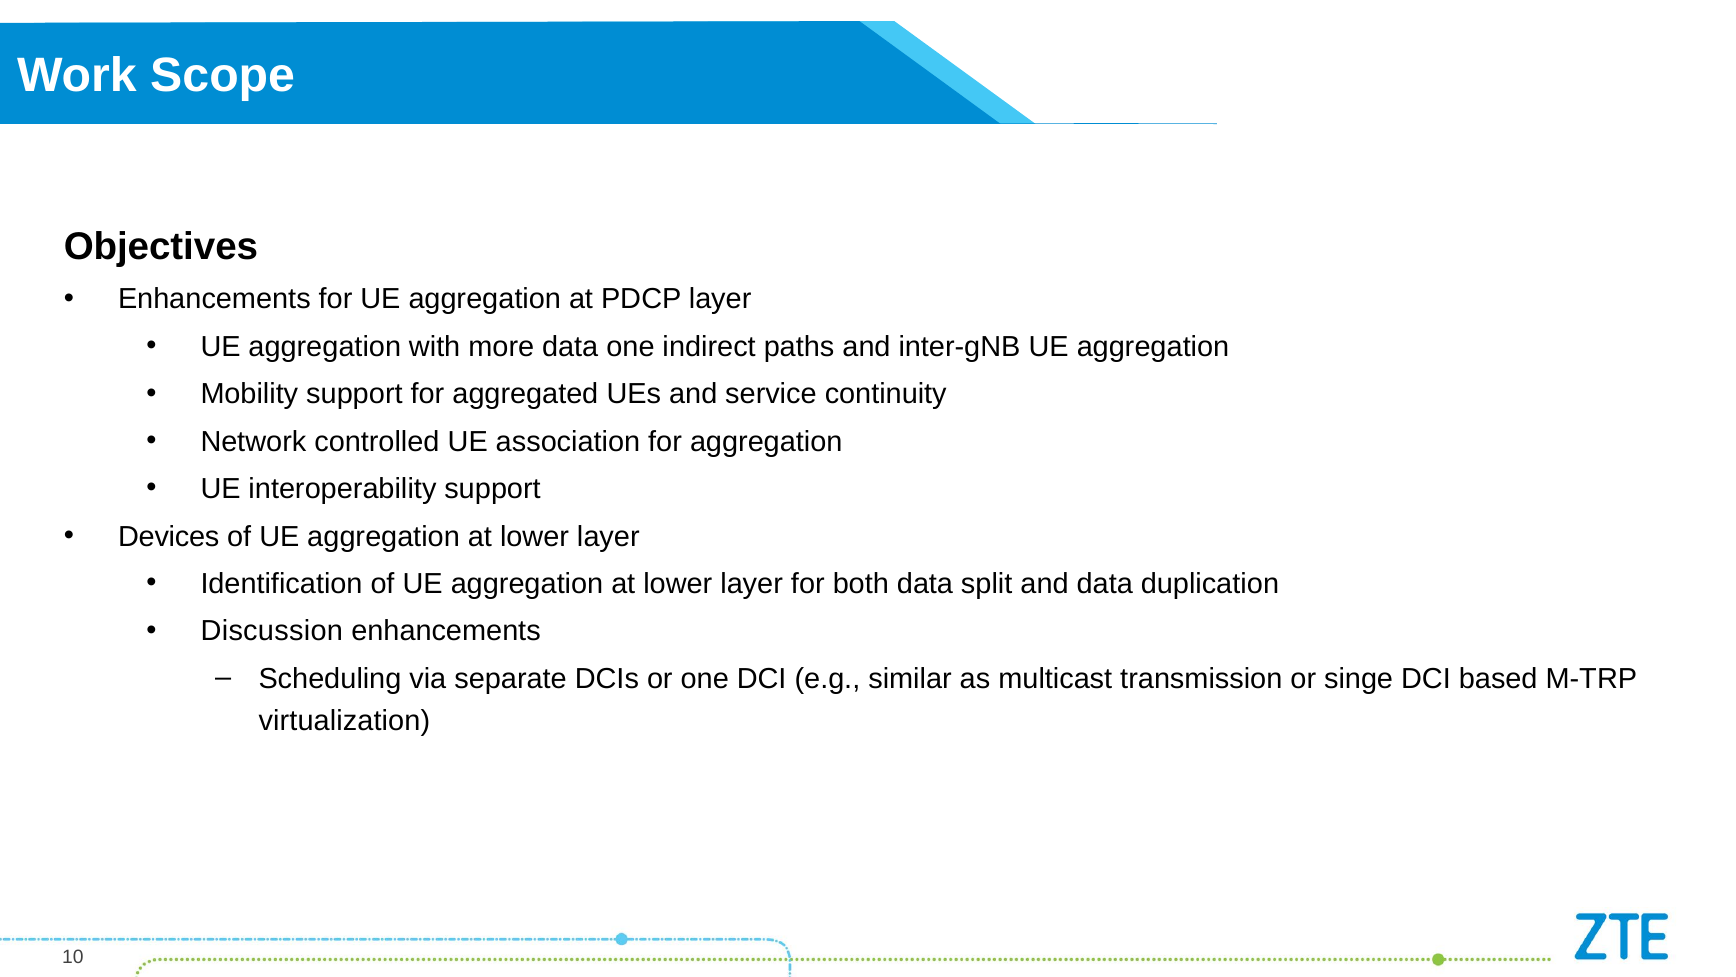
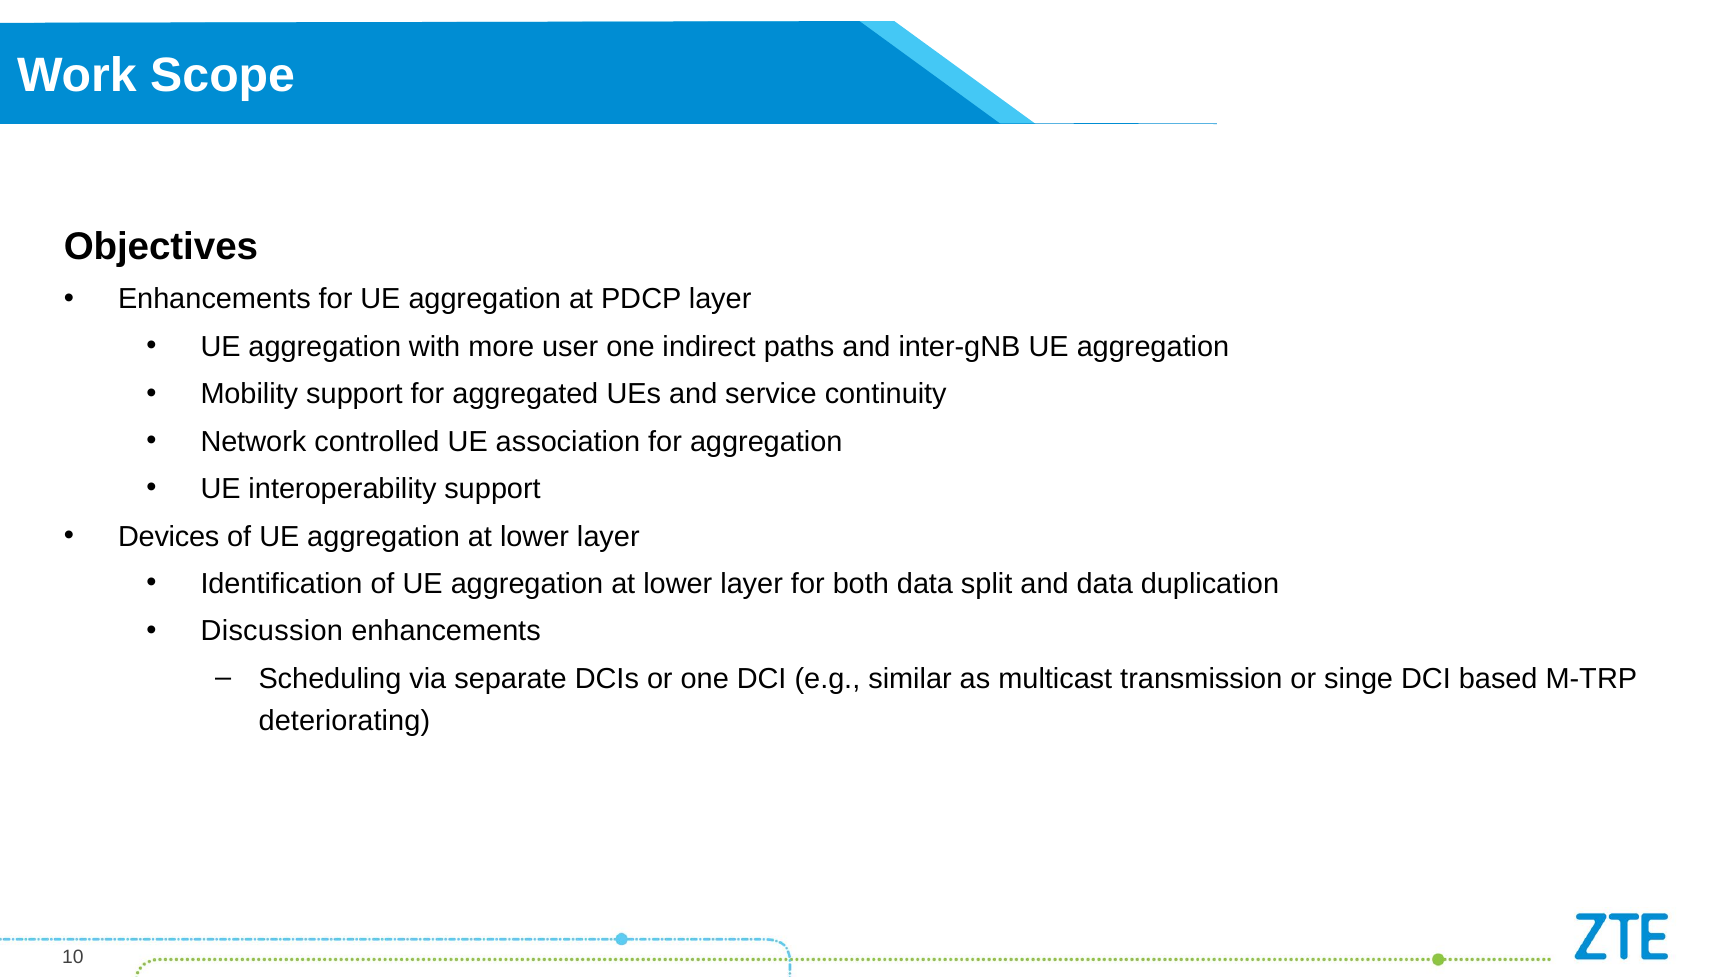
more data: data -> user
virtualization: virtualization -> deteriorating
